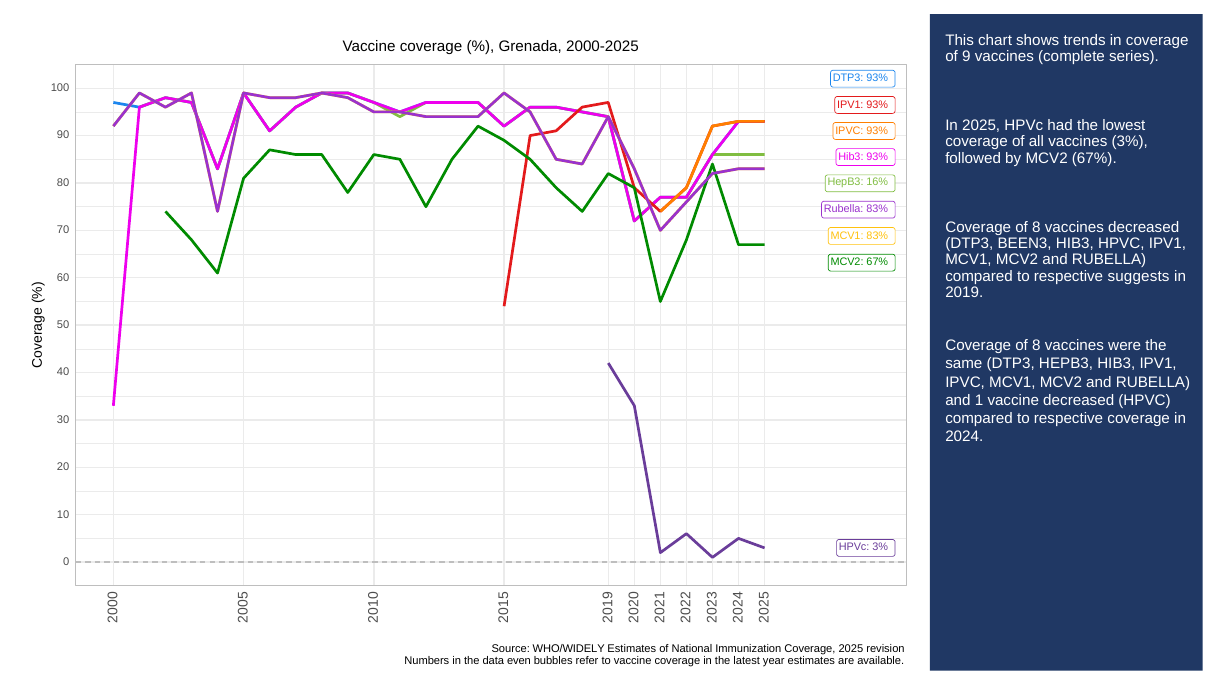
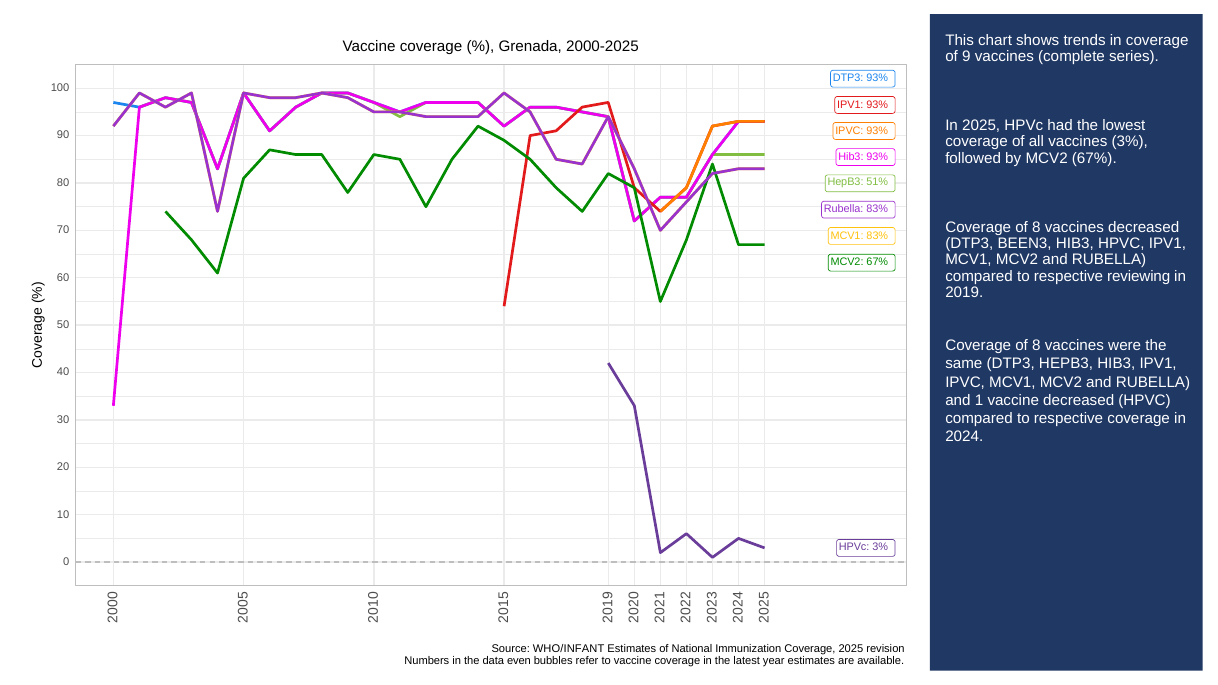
16%: 16% -> 51%
suggests: suggests -> reviewing
WHO/WIDELY: WHO/WIDELY -> WHO/INFANT
